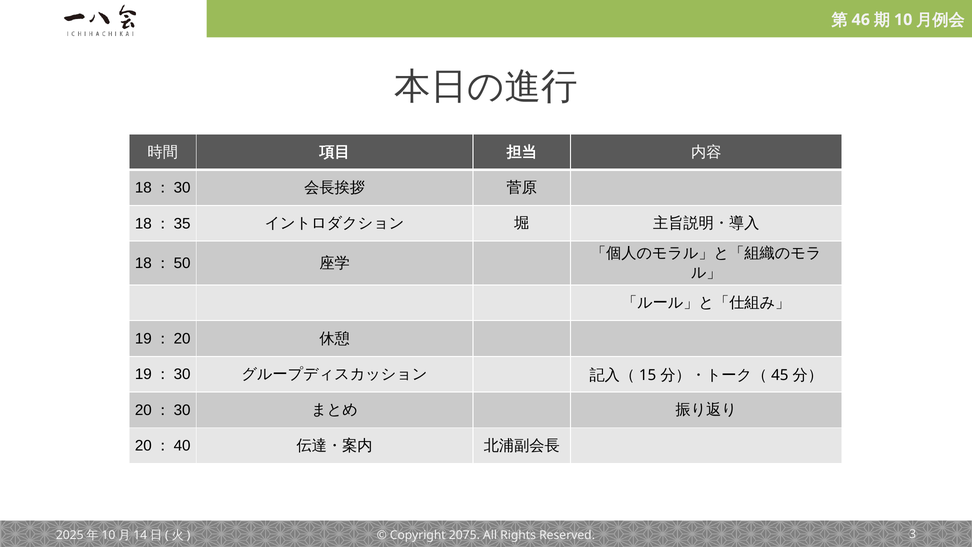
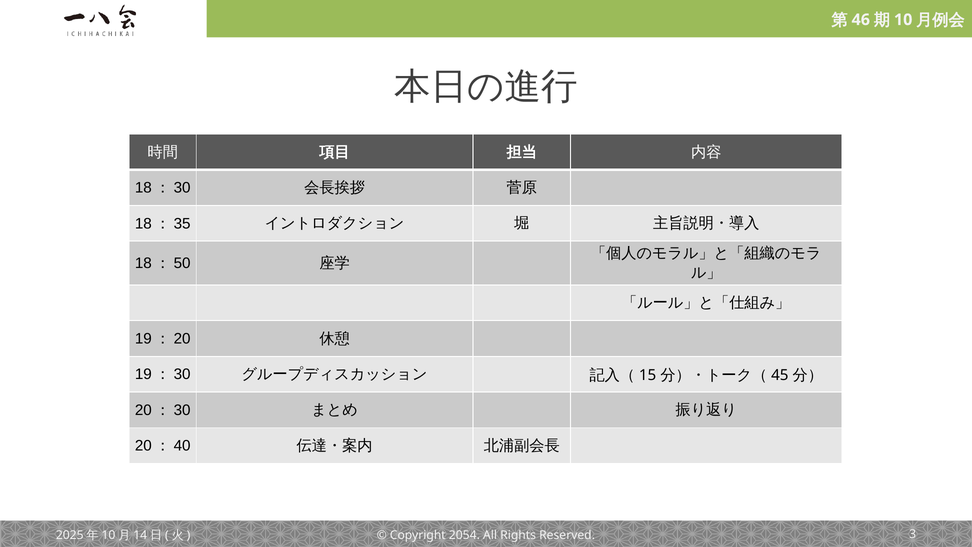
2075: 2075 -> 2054
